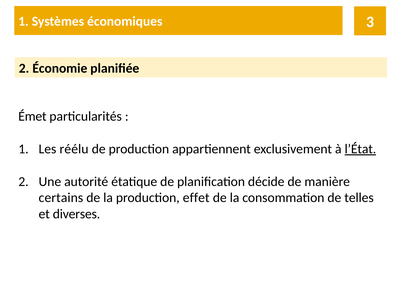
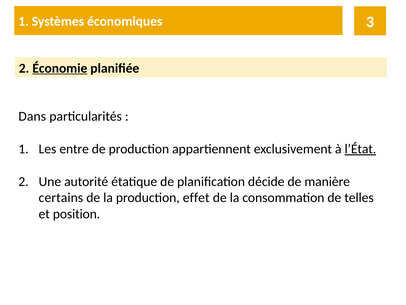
Économie underline: none -> present
Émet: Émet -> Dans
réélu: réélu -> entre
diverses: diverses -> position
